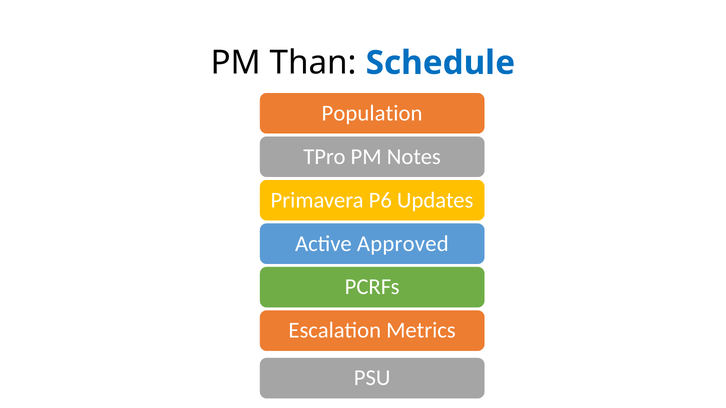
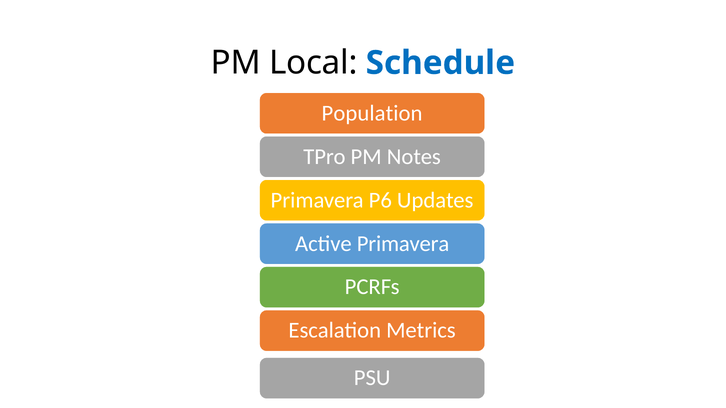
Than: Than -> Local
Active Approved: Approved -> Primavera
